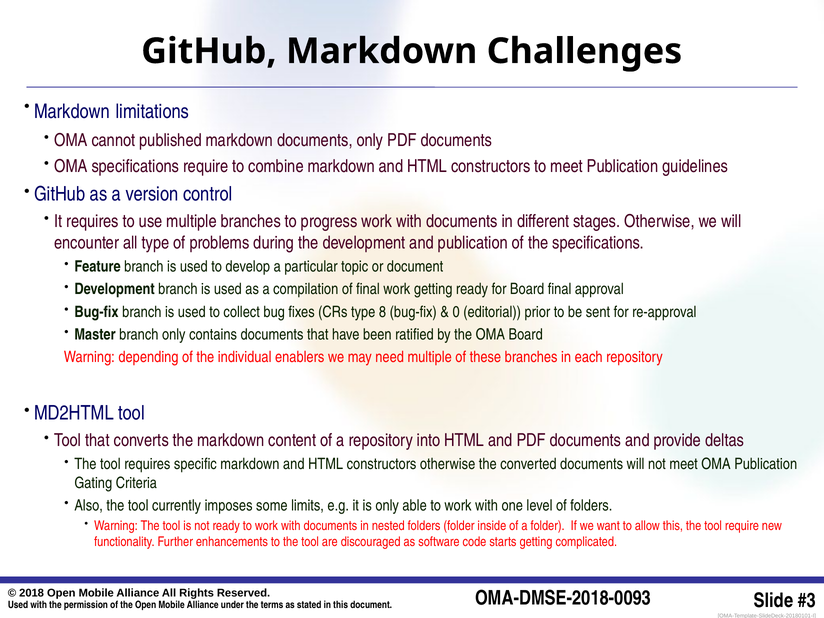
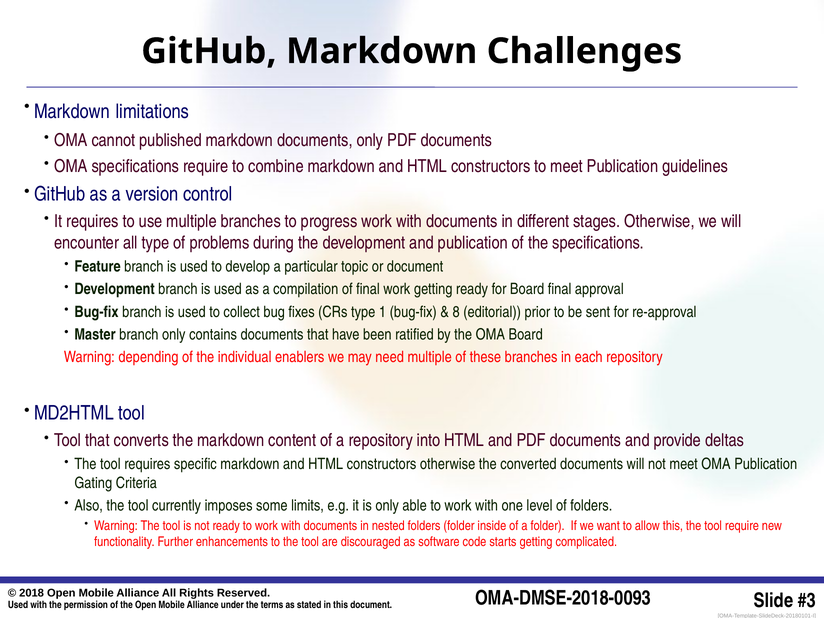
8: 8 -> 1
0: 0 -> 8
